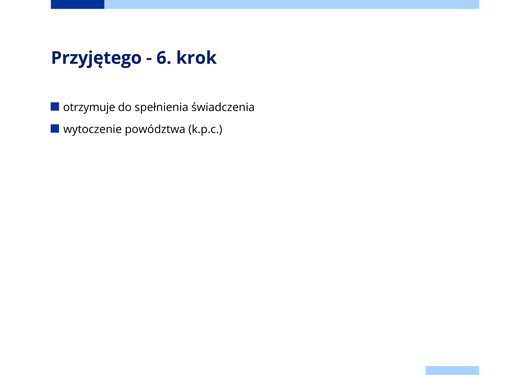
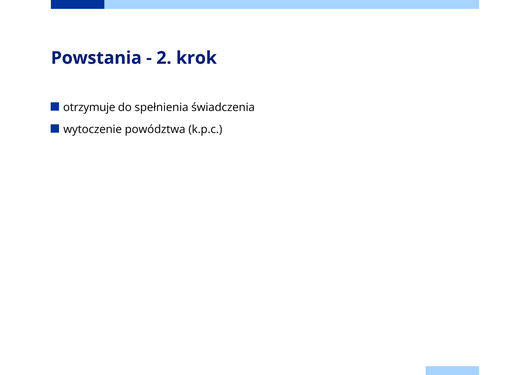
Przyjętego: Przyjętego -> Powstania
6: 6 -> 2
